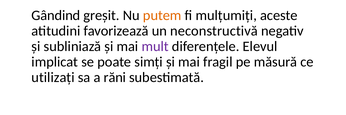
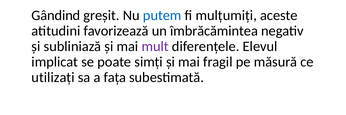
putem colour: orange -> blue
neconstructivă: neconstructivă -> îmbrăcămintea
răni: răni -> fața
